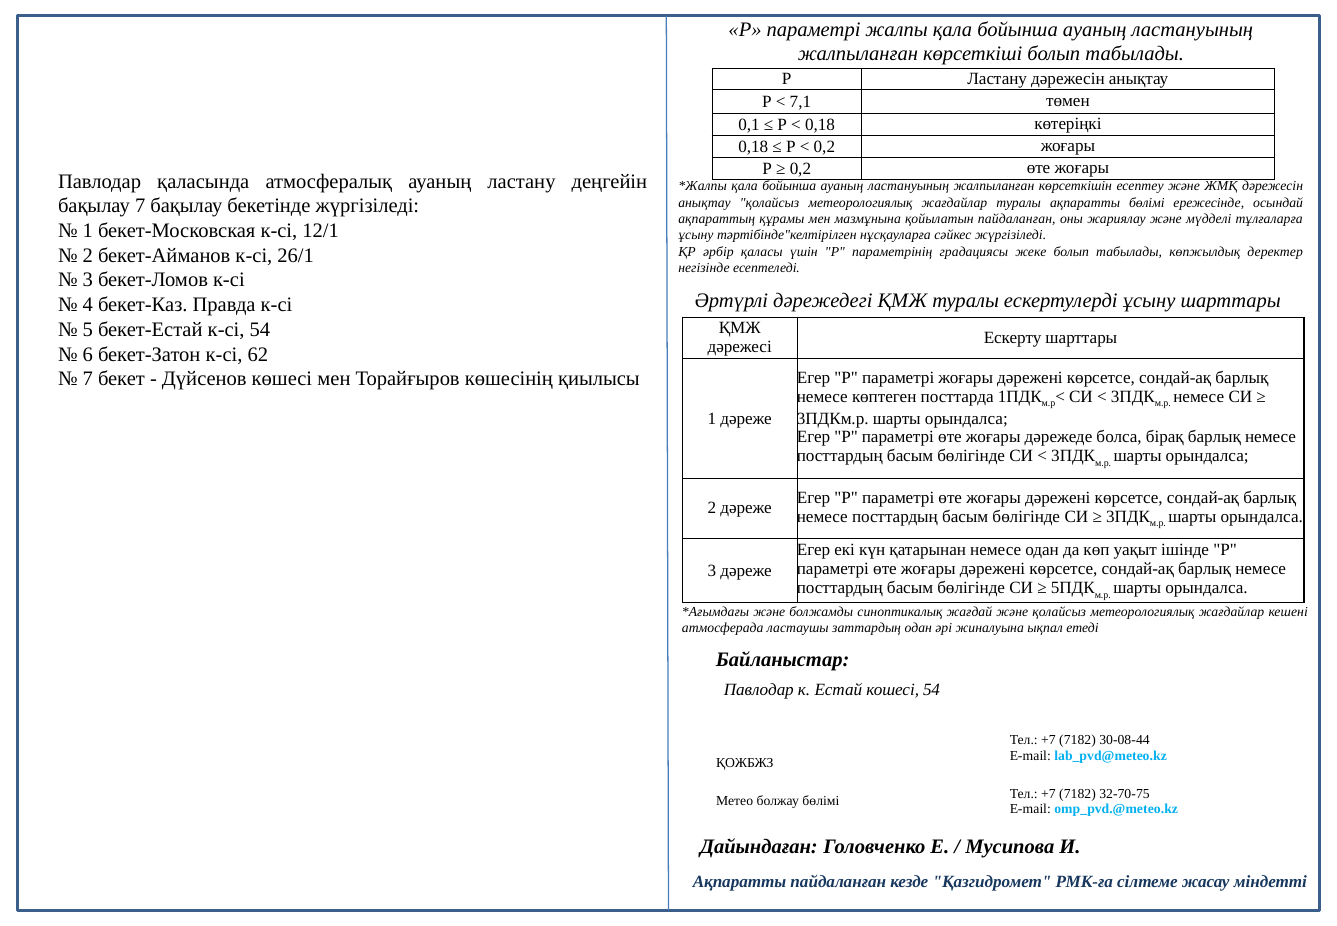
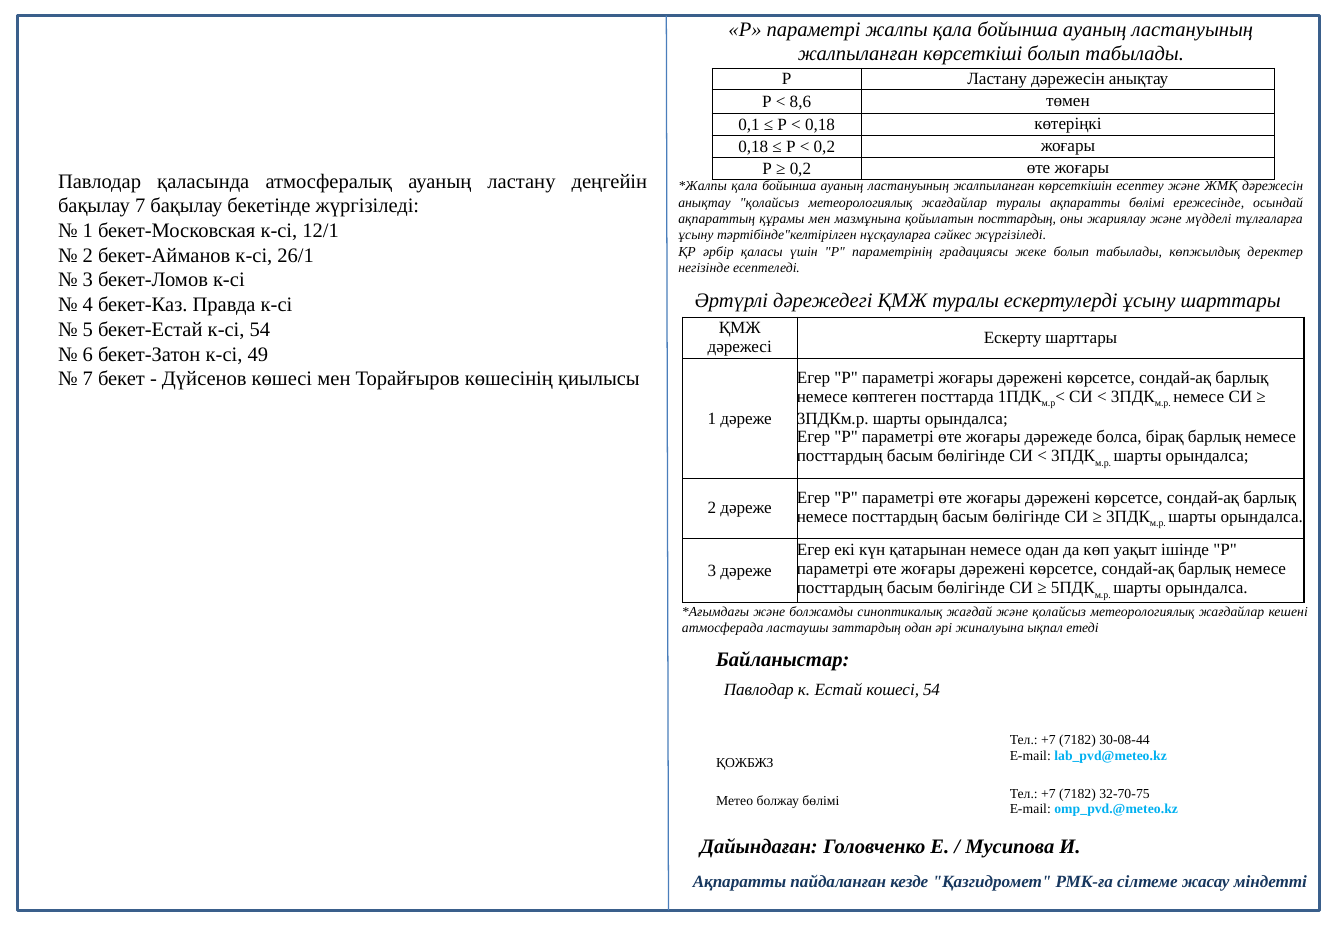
7,1: 7,1 -> 8,6
қойылатын пайдаланған: пайдаланған -> посттардың
62: 62 -> 49
